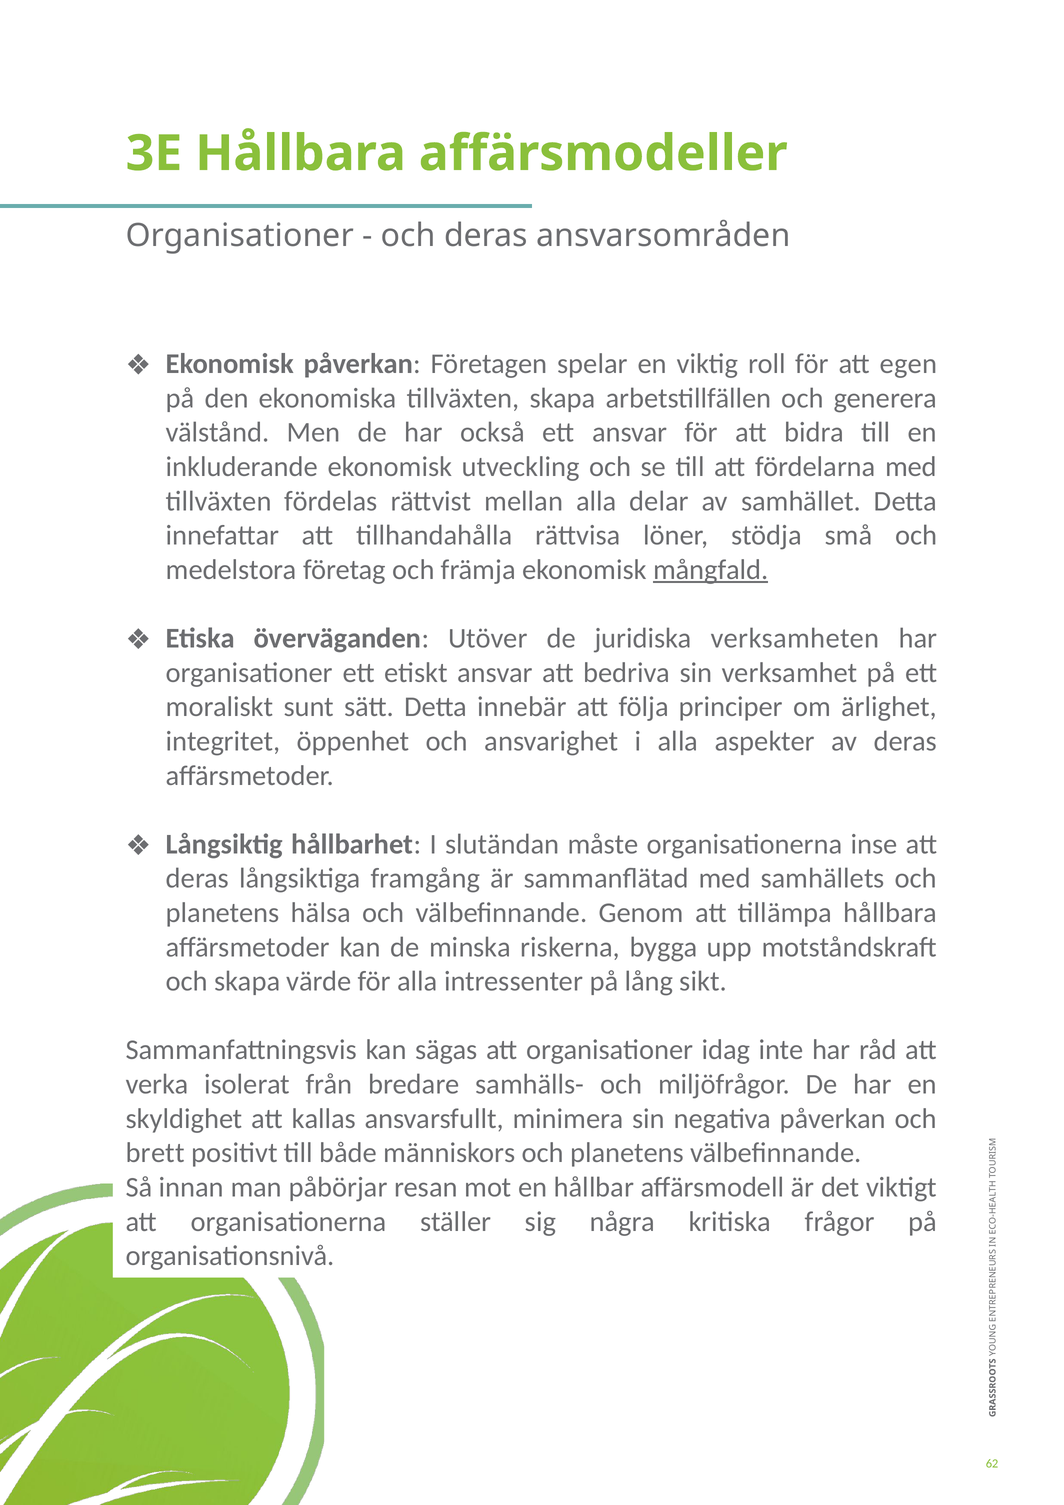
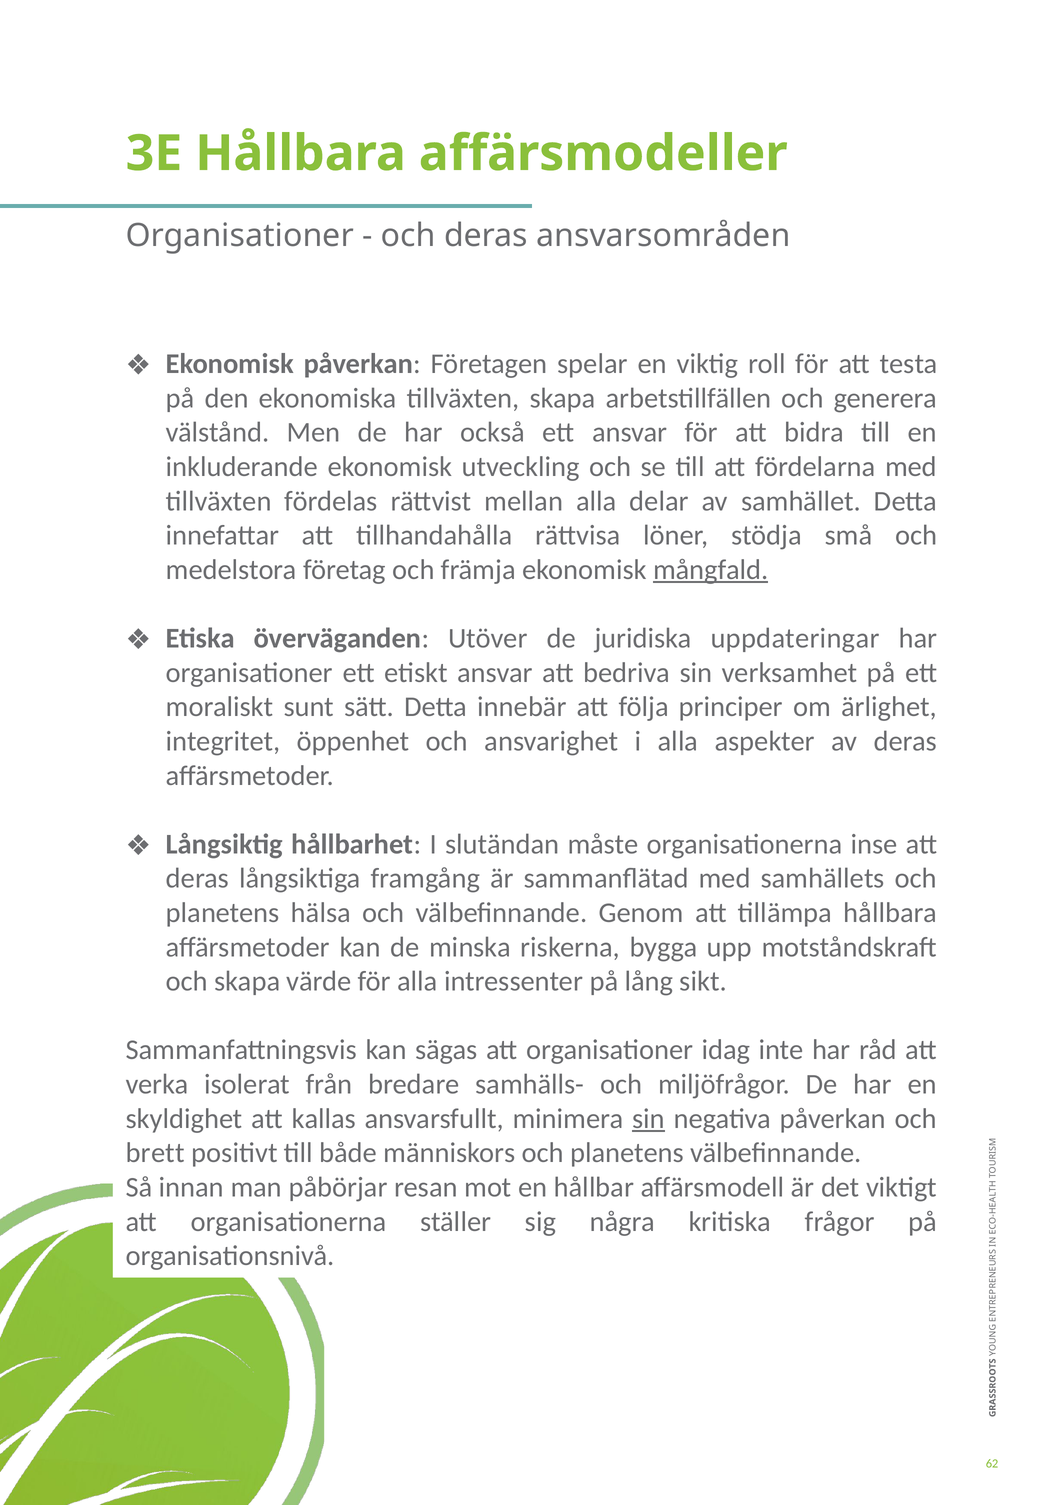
egen: egen -> testa
verksamheten: verksamheten -> uppdateringar
sin at (649, 1119) underline: none -> present
